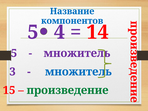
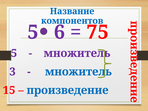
4: 4 -> 6
14: 14 -> 75
произведение colour: green -> blue
